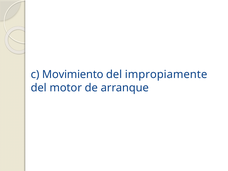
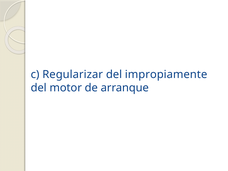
Movimiento: Movimiento -> Regularizar
